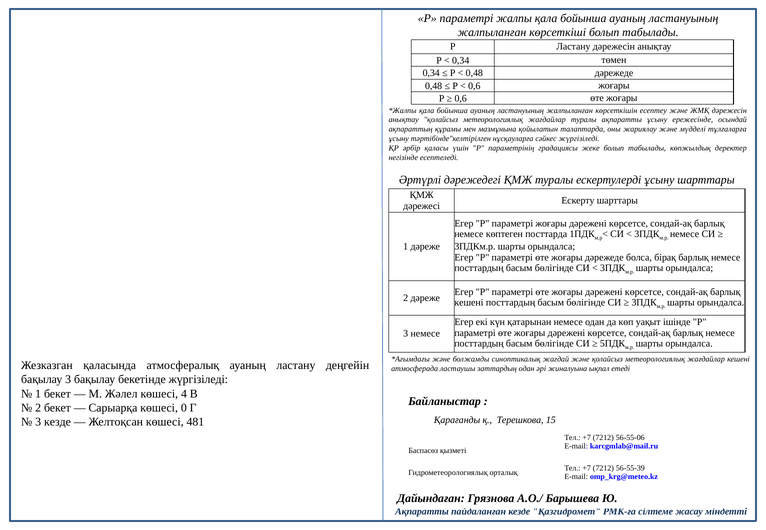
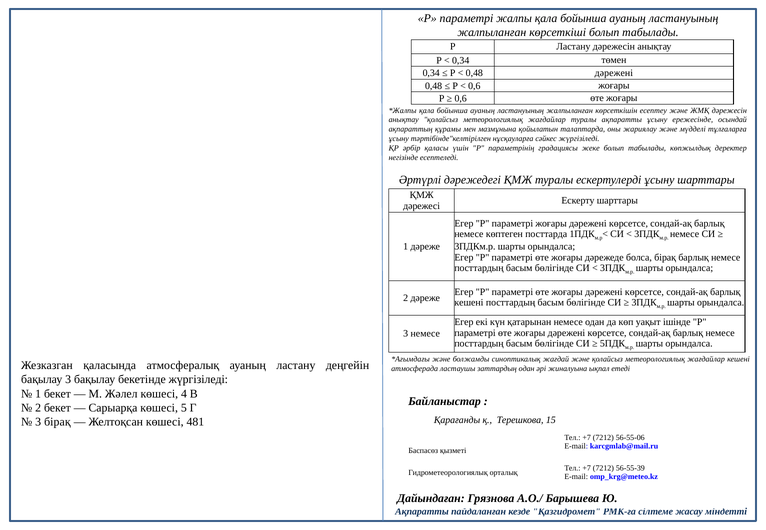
0,48 дәрежеде: дәрежеде -> дәрежені
0: 0 -> 5
3 кезде: кезде -> бірақ
